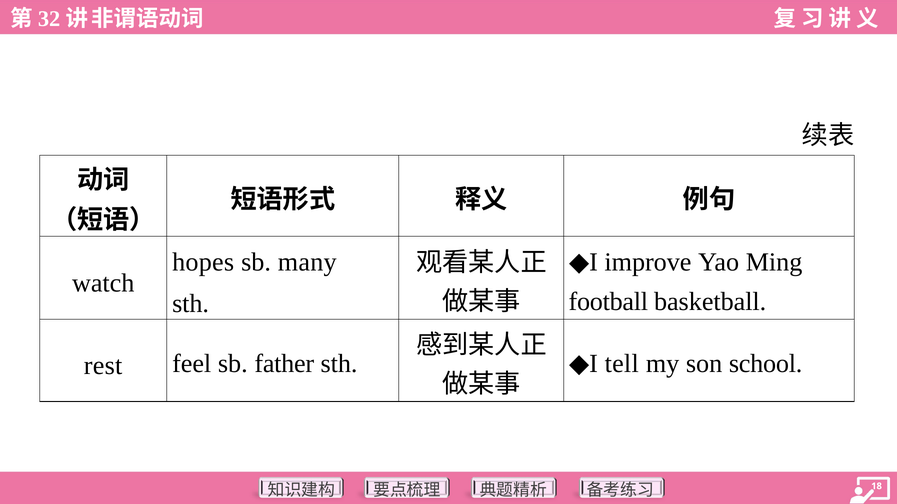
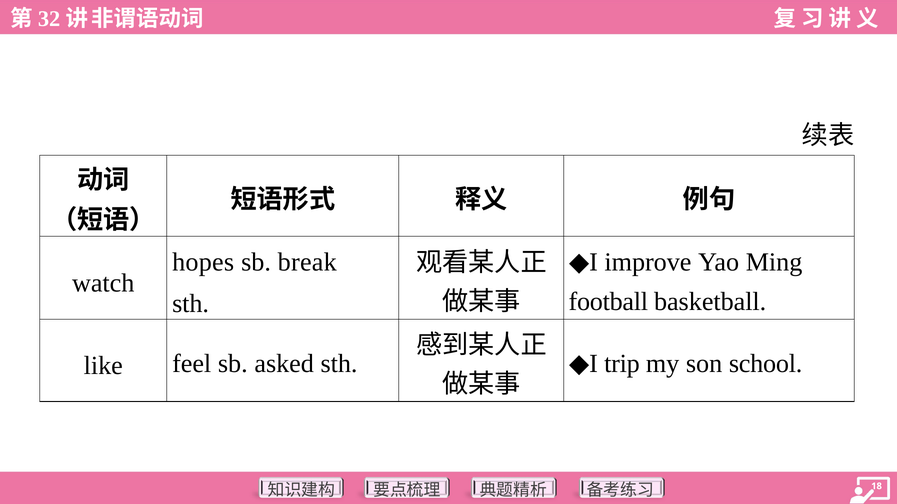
many: many -> break
tell: tell -> trip
rest: rest -> like
father: father -> asked
